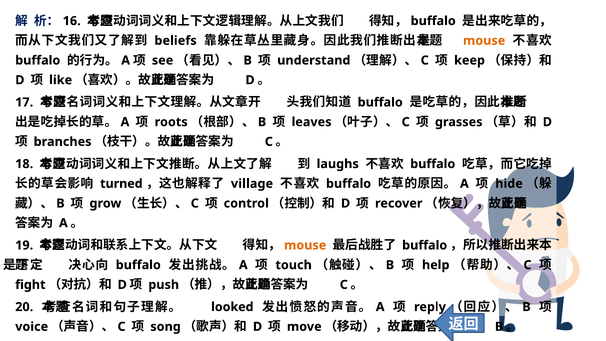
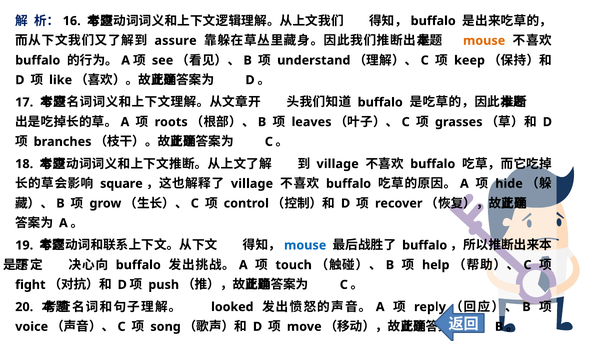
beliefs: beliefs -> assure
laughs at (338, 164): laughs -> village
turned: turned -> square
mouse at (305, 245) colour: orange -> blue
